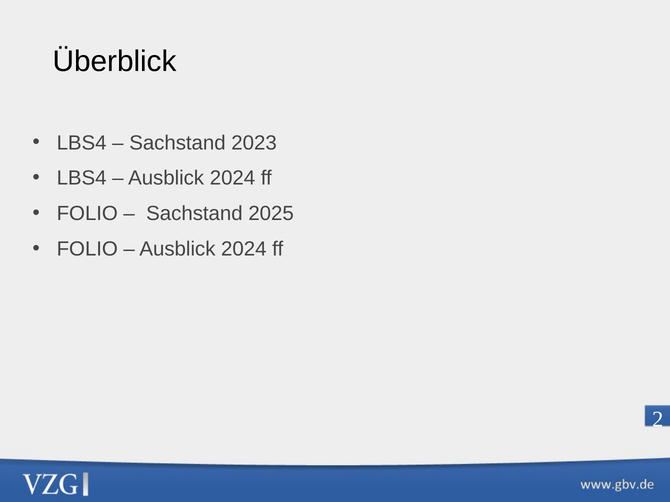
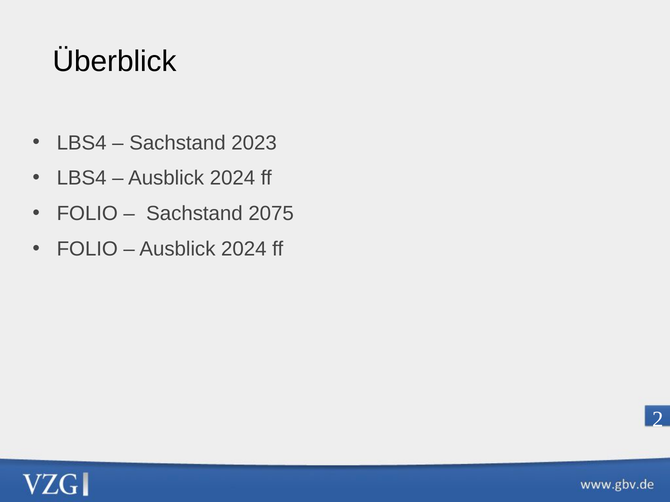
2025: 2025 -> 2075
